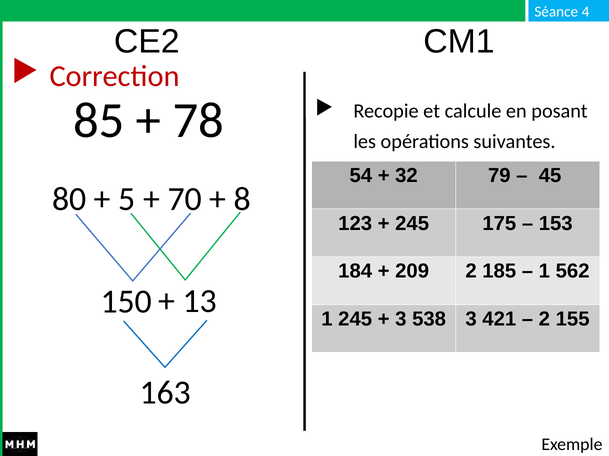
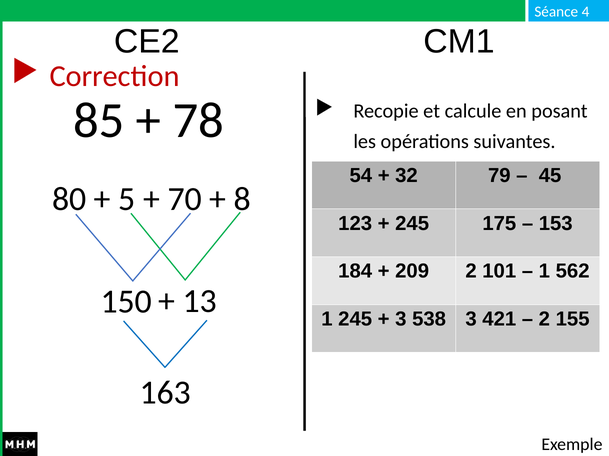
185: 185 -> 101
